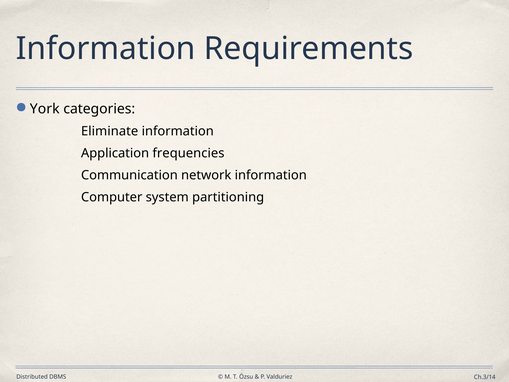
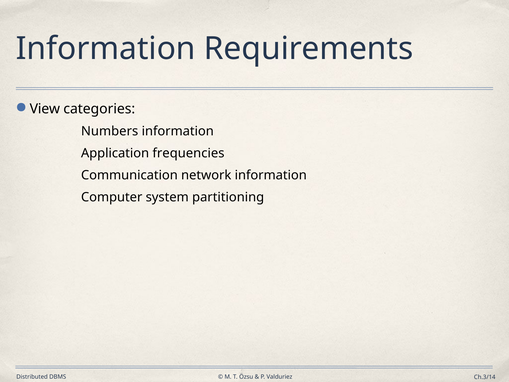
York: York -> View
Eliminate: Eliminate -> Numbers
